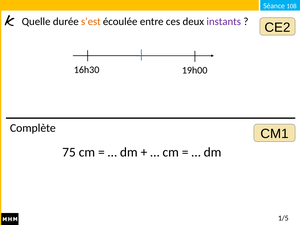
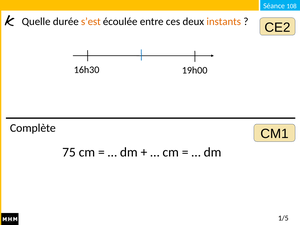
instants colour: purple -> orange
